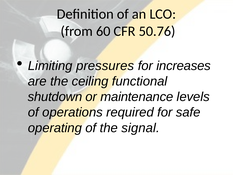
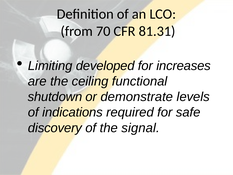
60: 60 -> 70
50.76: 50.76 -> 81.31
pressures: pressures -> developed
maintenance: maintenance -> demonstrate
operations: operations -> indications
operating: operating -> discovery
